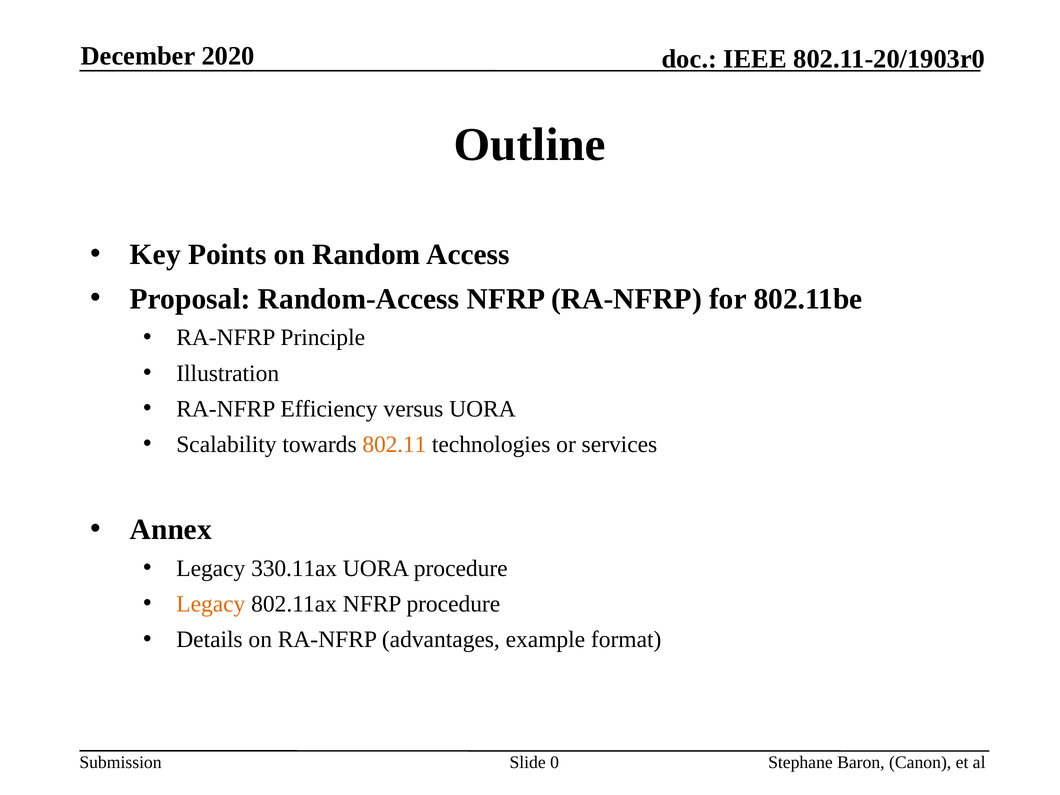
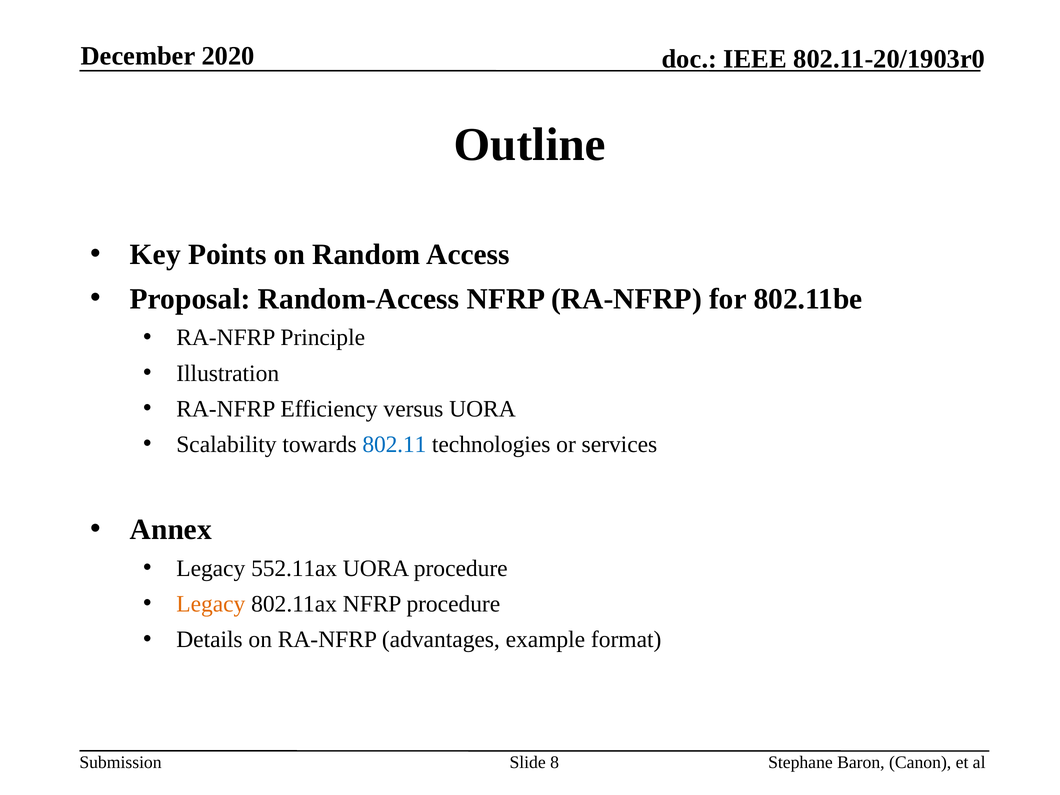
802.11 colour: orange -> blue
330.11ax: 330.11ax -> 552.11ax
0: 0 -> 8
